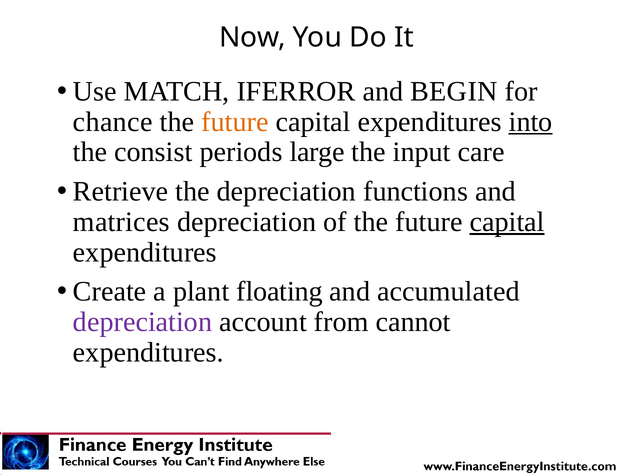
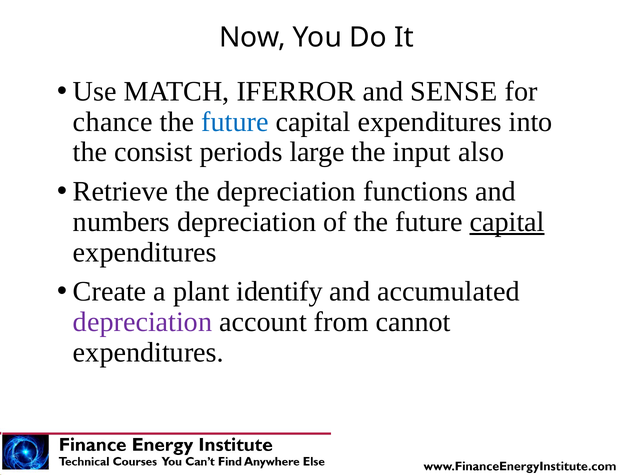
BEGIN: BEGIN -> SENSE
future at (235, 122) colour: orange -> blue
into underline: present -> none
care: care -> also
matrices: matrices -> numbers
floating: floating -> identify
